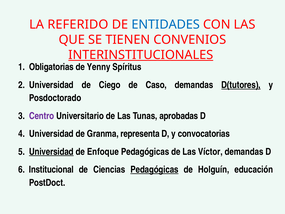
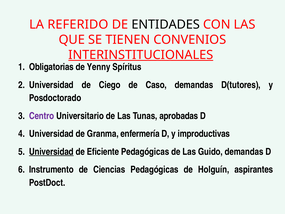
ENTIDADES colour: blue -> black
D(tutores underline: present -> none
representa: representa -> enfermería
convocatorias: convocatorias -> improductivas
Enfoque: Enfoque -> Eficiente
Víctor: Víctor -> Guido
Institucional: Institucional -> Instrumento
Pedagógicas at (154, 169) underline: present -> none
educación: educación -> aspirantes
